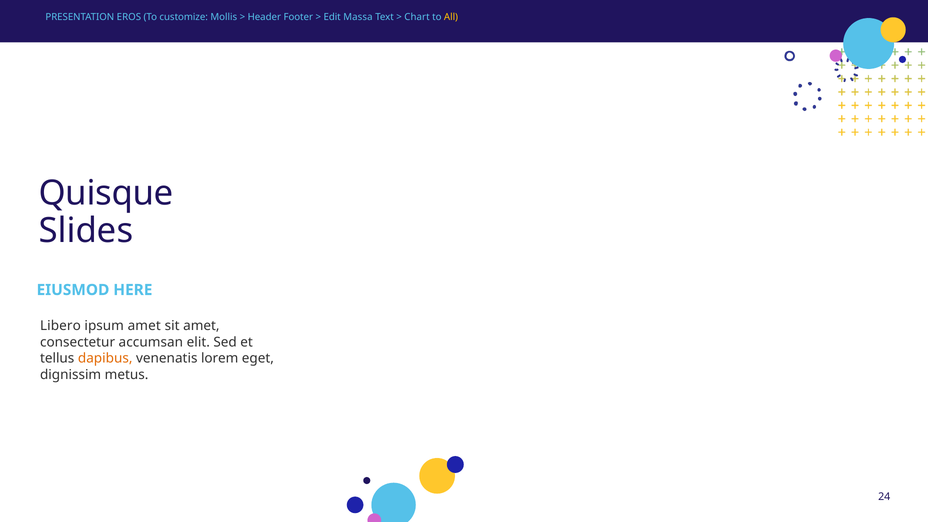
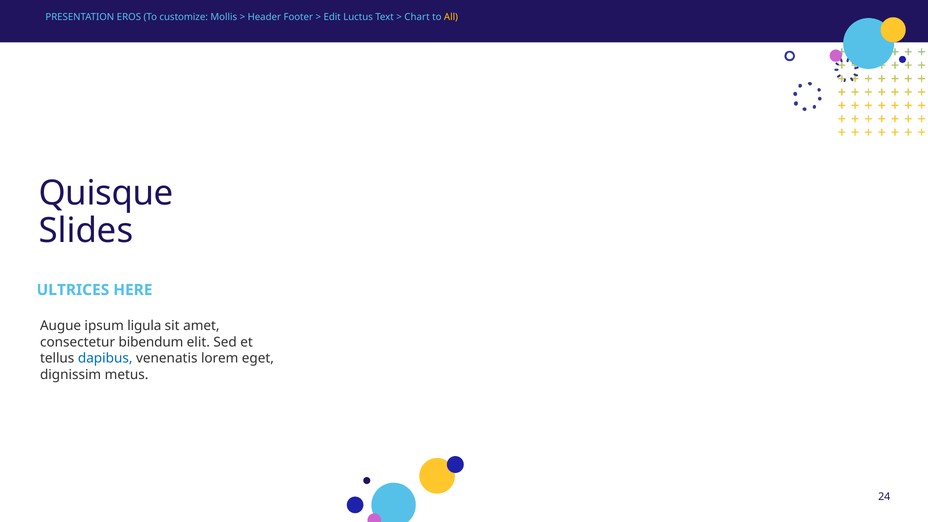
Massa: Massa -> Luctus
EIUSMOD: EIUSMOD -> ULTRICES
Libero: Libero -> Augue
ipsum amet: amet -> ligula
accumsan: accumsan -> bibendum
dapibus colour: orange -> blue
